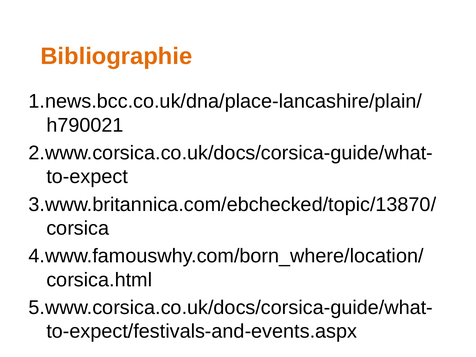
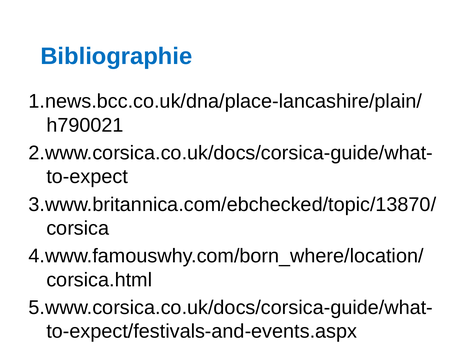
Bibliographie colour: orange -> blue
